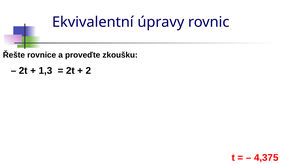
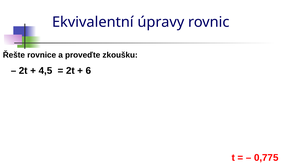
1,3: 1,3 -> 4,5
2: 2 -> 6
4,375: 4,375 -> 0,775
